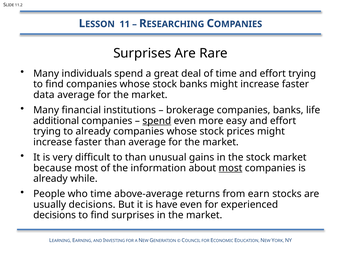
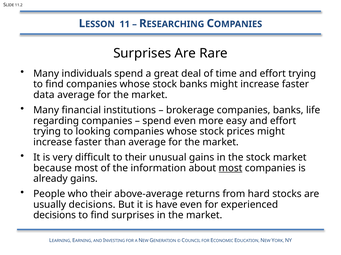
additional: additional -> regarding
spend at (157, 121) underline: present -> none
to already: already -> looking
to than: than -> their
already while: while -> gains
who time: time -> their
earn: earn -> hard
